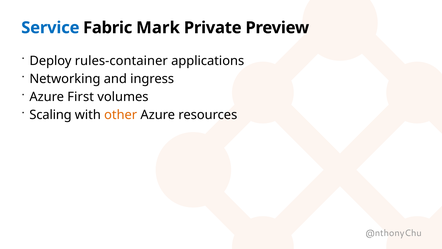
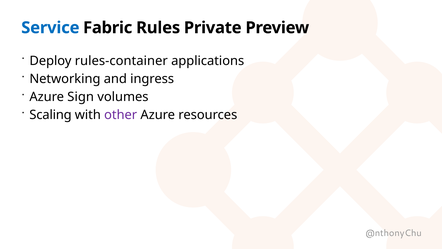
Mark: Mark -> Rules
First: First -> Sign
other colour: orange -> purple
